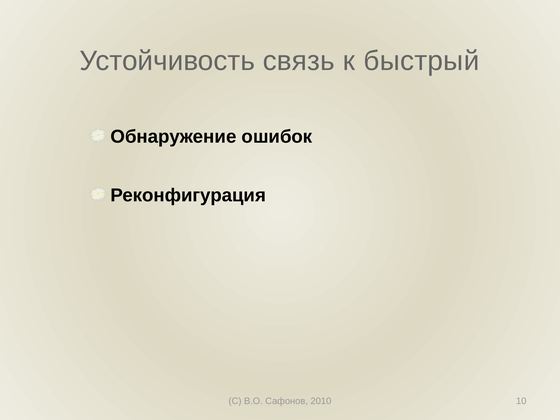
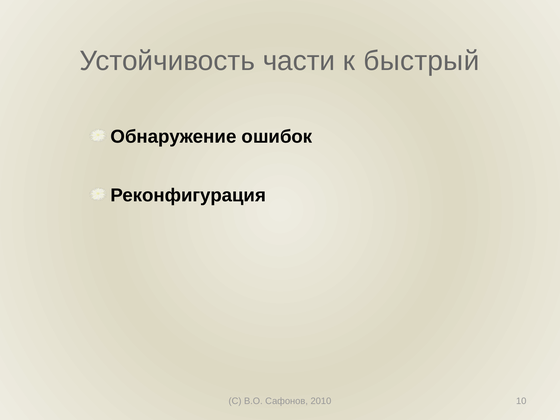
связь: связь -> части
